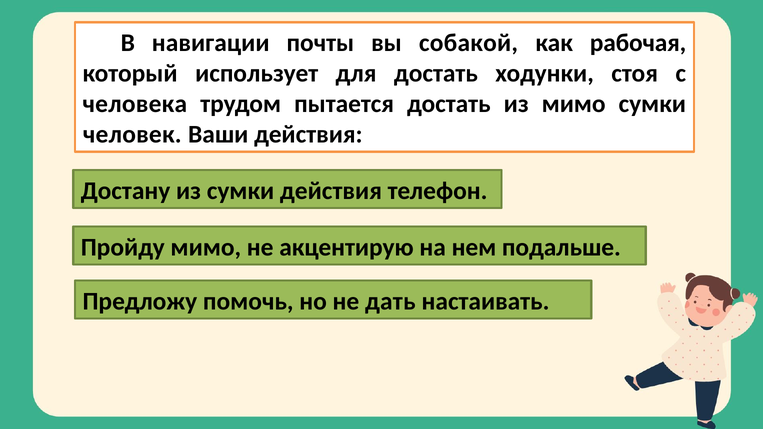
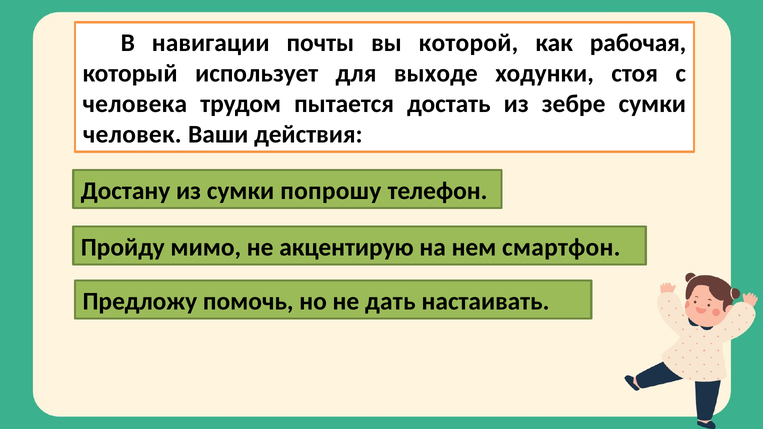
собакой: собакой -> которой
для достать: достать -> выходе
из мимо: мимо -> зебре
сумки действия: действия -> попрошу
подальше: подальше -> смартфон
